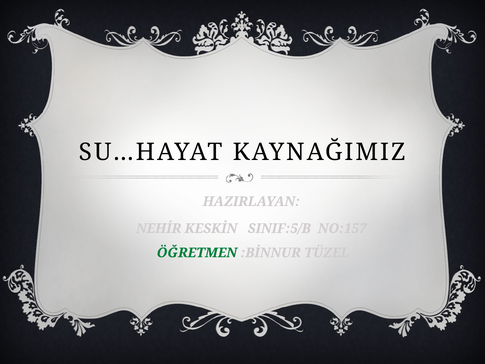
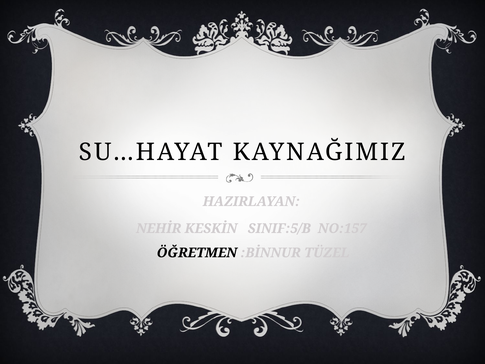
ÖĞRETMEN colour: green -> black
